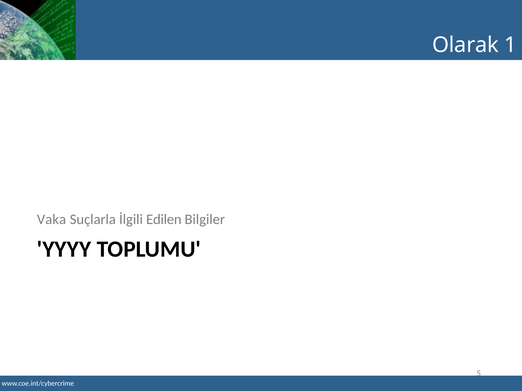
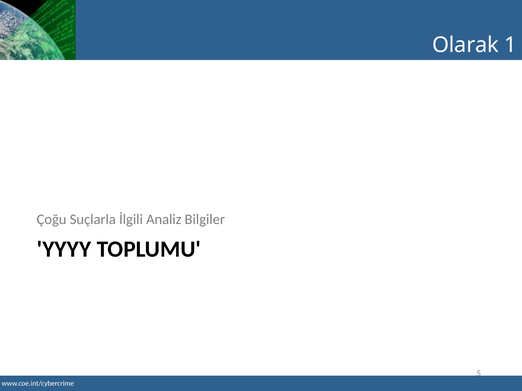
Vaka: Vaka -> Çoğu
Edilen: Edilen -> Analiz
